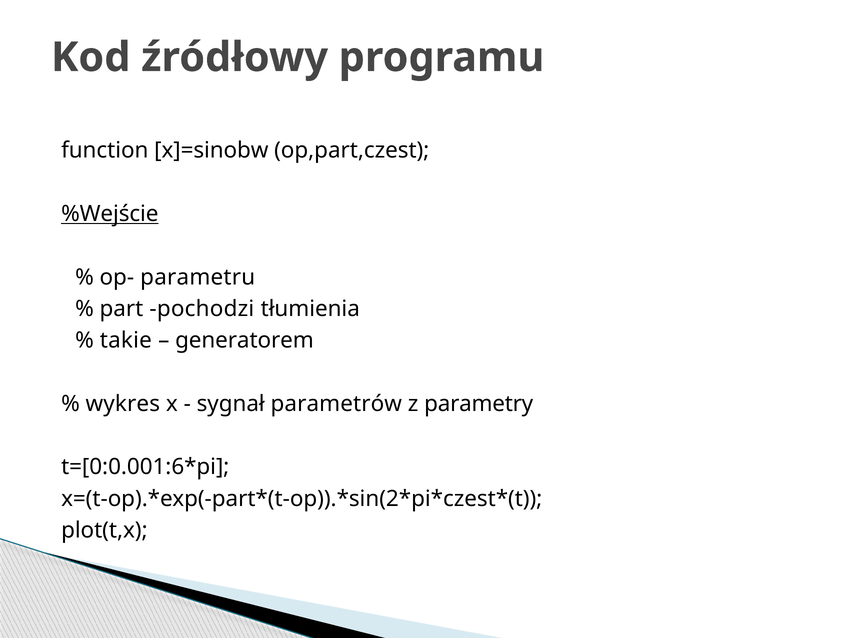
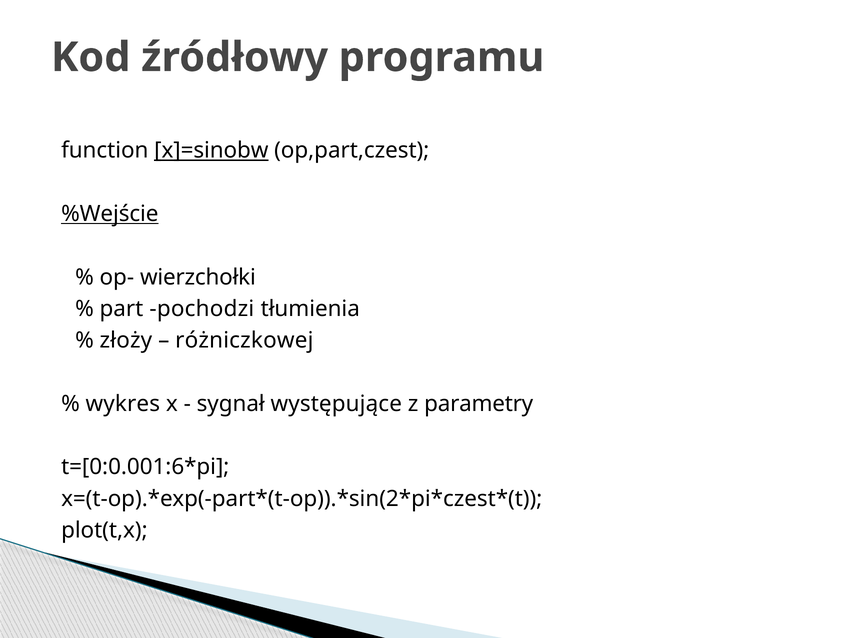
x]=sinobw underline: none -> present
parametru: parametru -> wierzchołki
takie: takie -> złoży
generatorem: generatorem -> różniczkowej
parametrów: parametrów -> występujące
